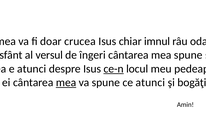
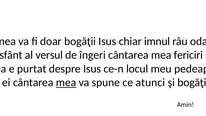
doar crucea: crucea -> bogăţii
mea spune: spune -> fericiri
e atunci: atunci -> purtat
ce-n underline: present -> none
